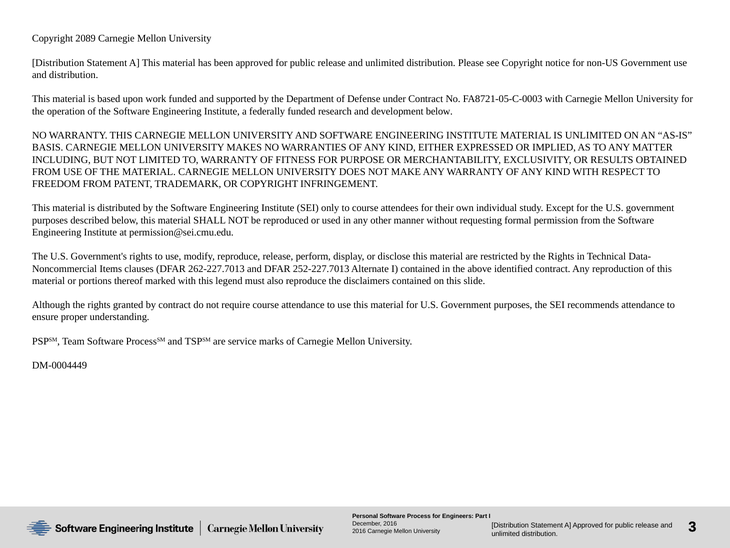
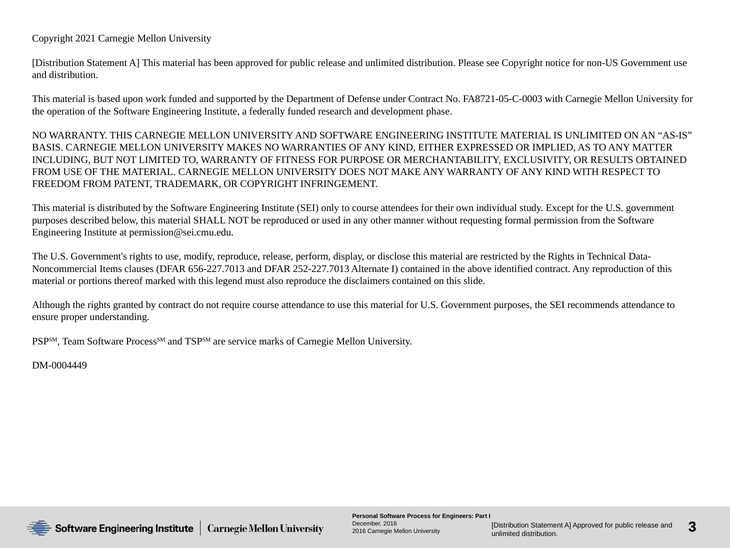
2089: 2089 -> 2021
development below: below -> phase
262-227.7013: 262-227.7013 -> 656-227.7013
